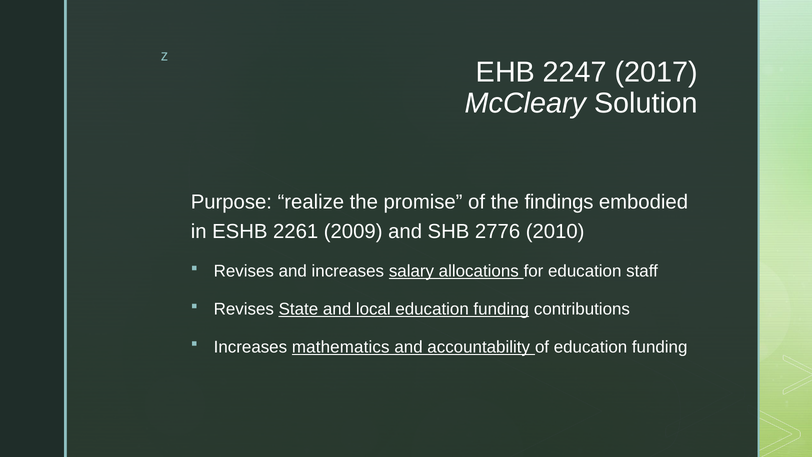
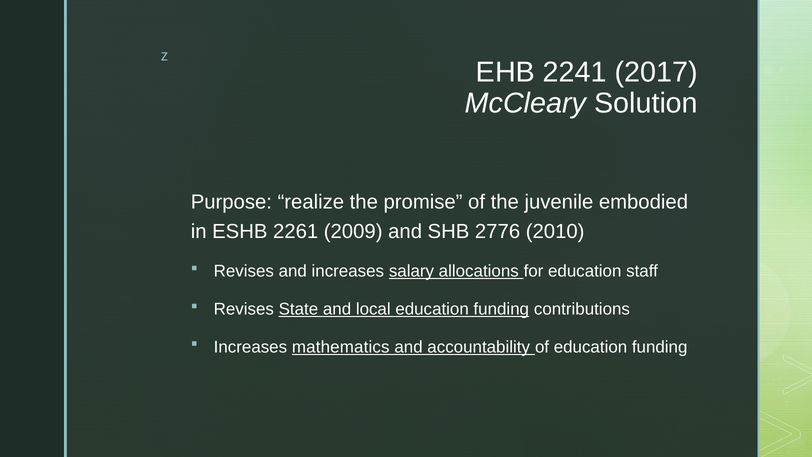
2247: 2247 -> 2241
findings: findings -> juvenile
